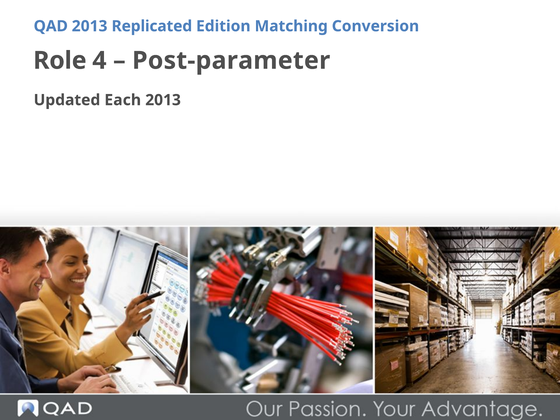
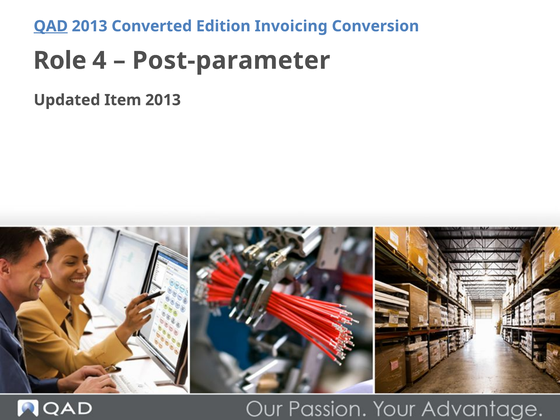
QAD underline: none -> present
Replicated: Replicated -> Converted
Matching: Matching -> Invoicing
Each: Each -> Item
